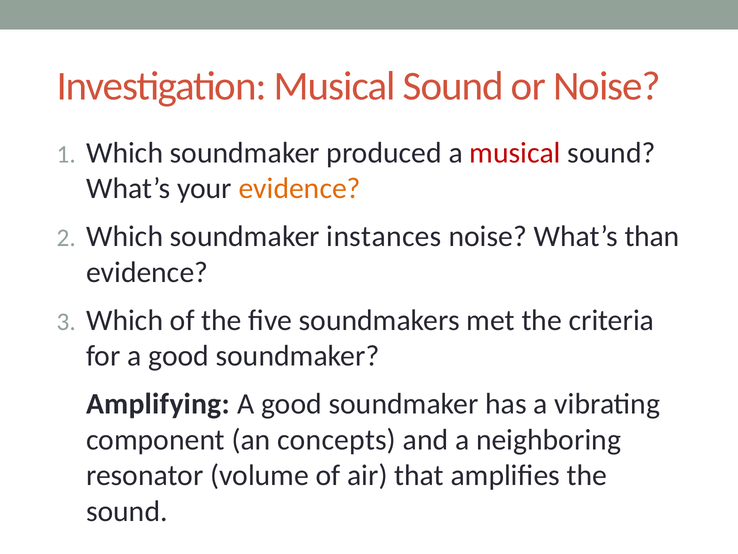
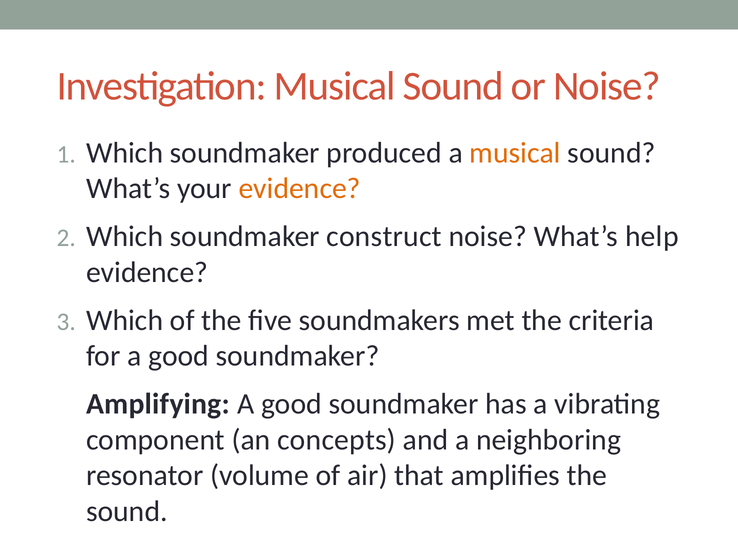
musical at (515, 153) colour: red -> orange
instances: instances -> construct
than: than -> help
